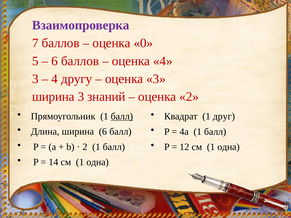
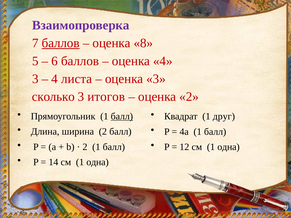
баллов at (61, 43) underline: none -> present
0: 0 -> 8
другу: другу -> листа
ширина at (53, 97): ширина -> сколько
знаний: знаний -> итогов
ширина 6: 6 -> 2
